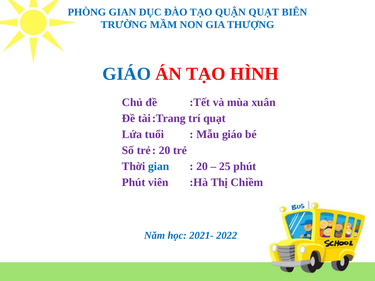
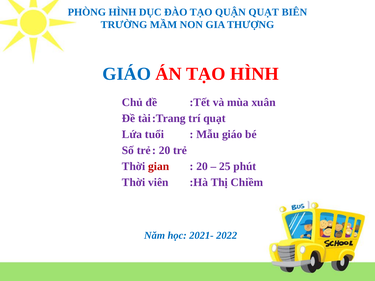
PHÒNG GIAN: GIAN -> HÌNH
gian at (159, 166) colour: blue -> red
Phút at (134, 182): Phút -> Thời
